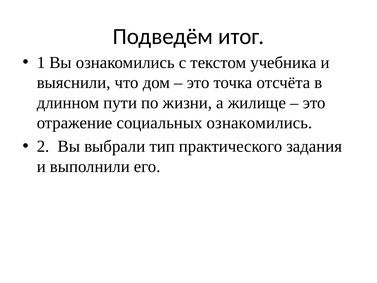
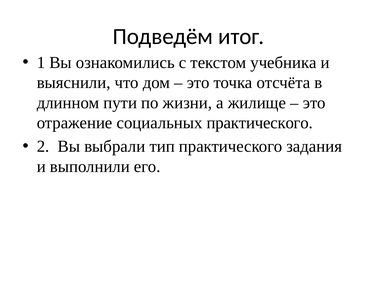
социальных ознакомились: ознакомились -> практического
